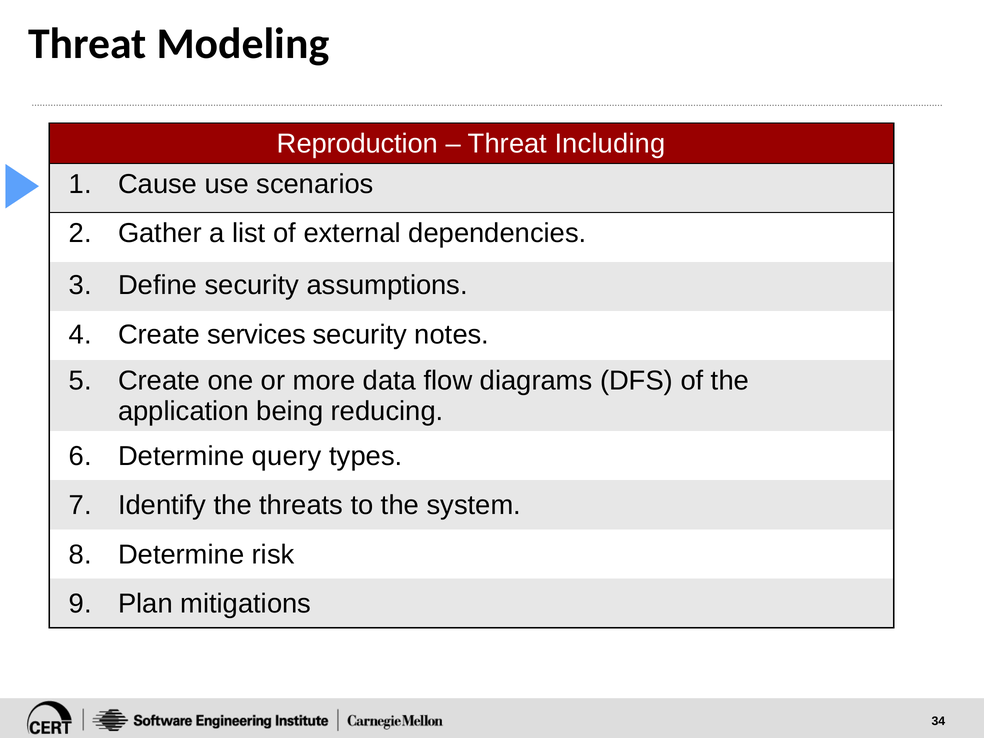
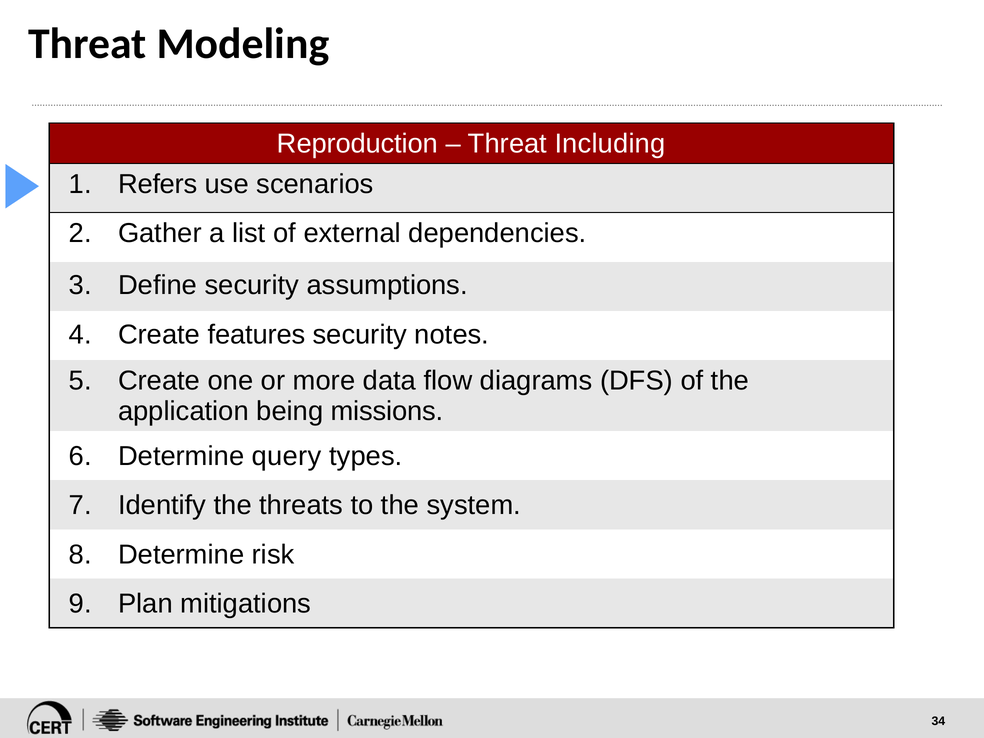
Cause: Cause -> Refers
services: services -> features
reducing: reducing -> missions
